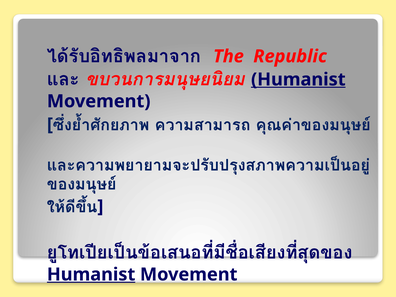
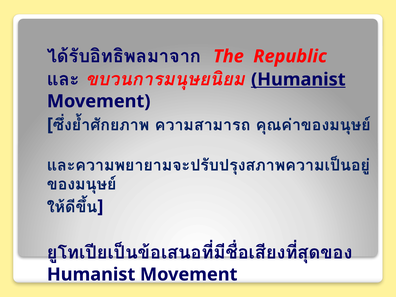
Humanist at (91, 274) underline: present -> none
